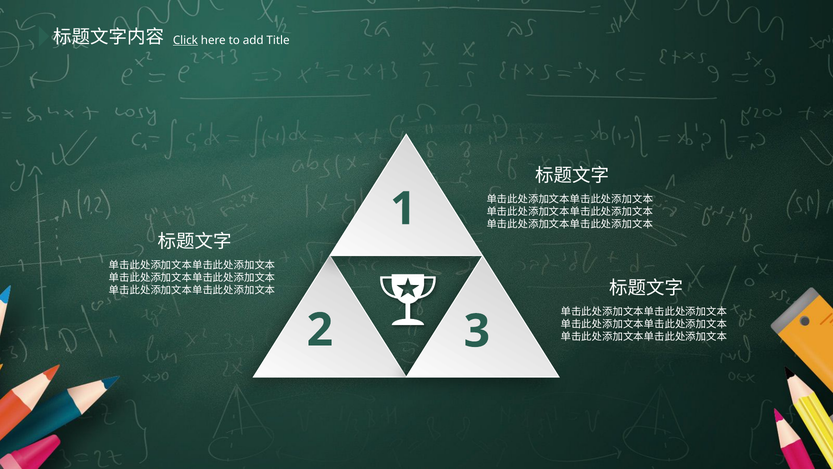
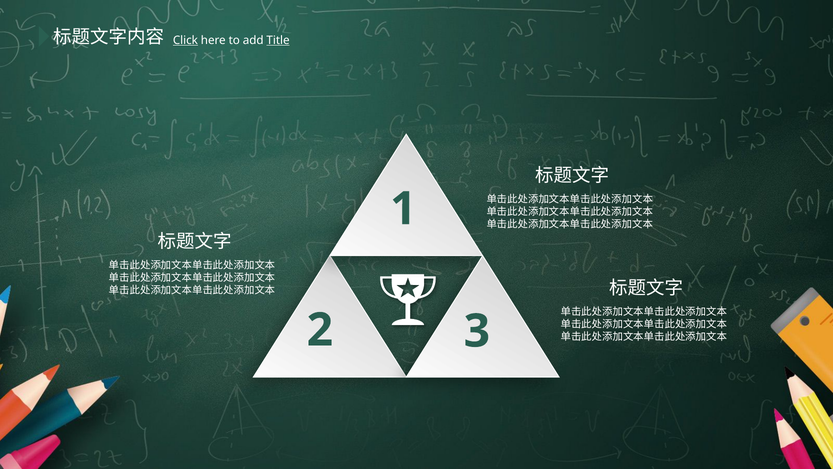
Title underline: none -> present
